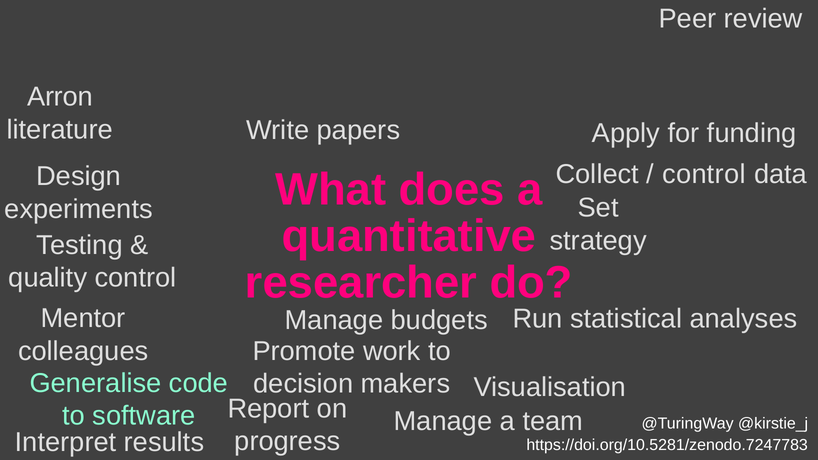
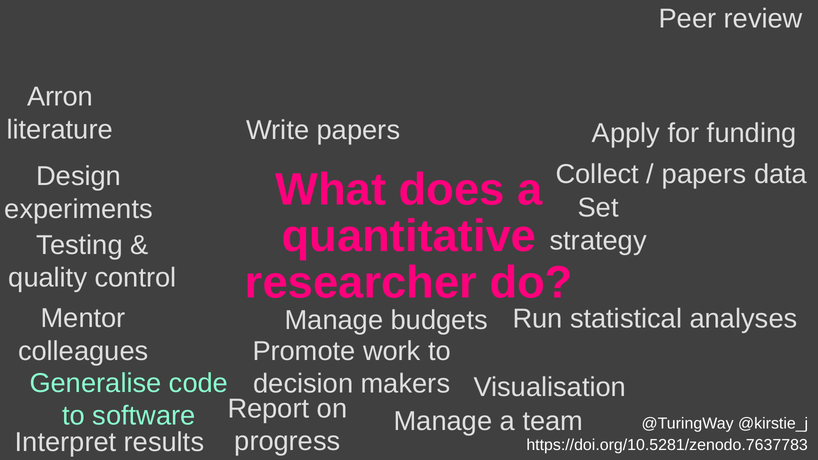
control at (704, 174): control -> papers
https://doi.org/10.5281/zenodo.7247783: https://doi.org/10.5281/zenodo.7247783 -> https://doi.org/10.5281/zenodo.7637783
